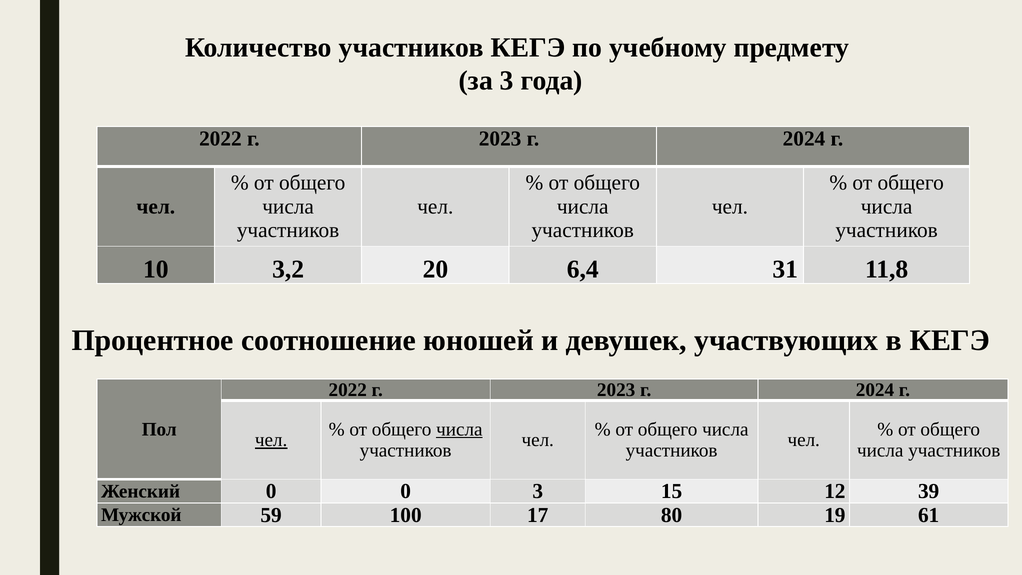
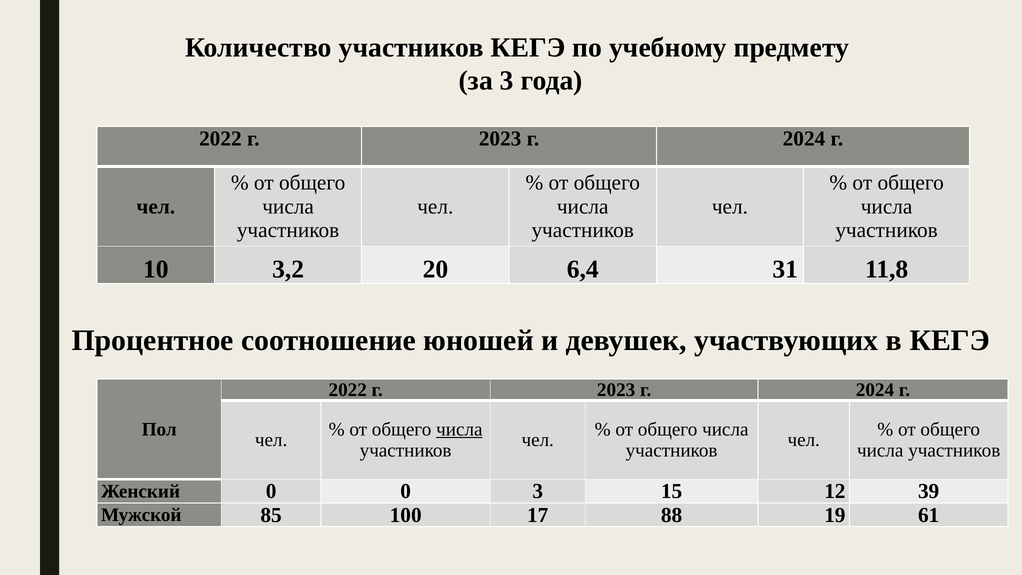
чел at (271, 440) underline: present -> none
59: 59 -> 85
80: 80 -> 88
